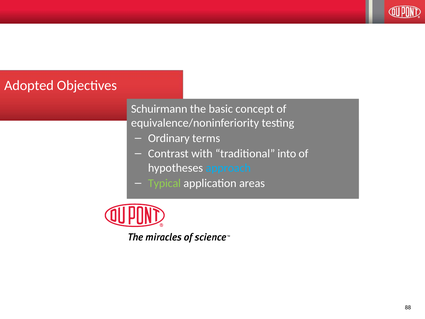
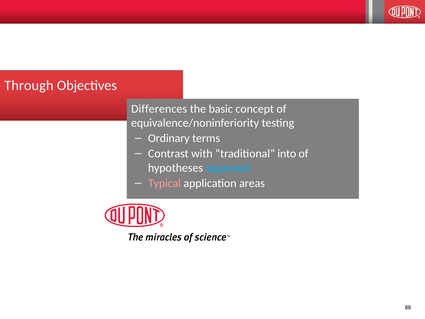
Adopted: Adopted -> Through
Schuirmann: Schuirmann -> Differences
Typical colour: light green -> pink
